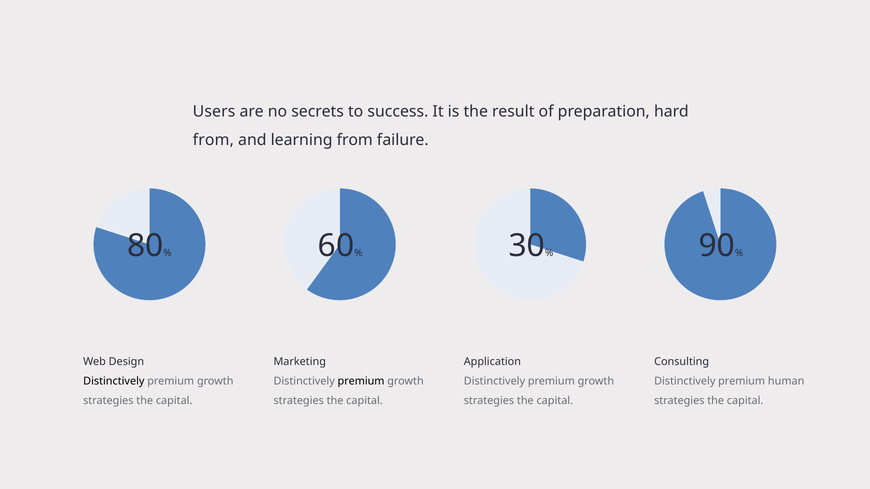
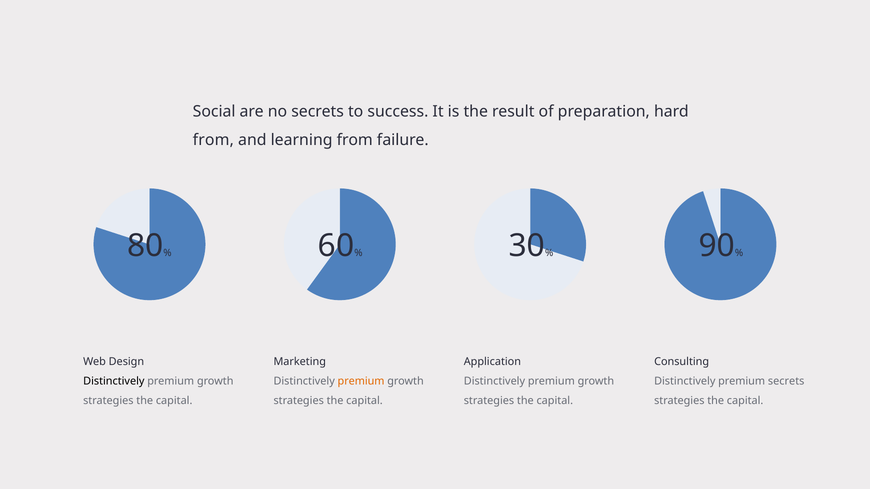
Users: Users -> Social
premium at (361, 381) colour: black -> orange
premium human: human -> secrets
